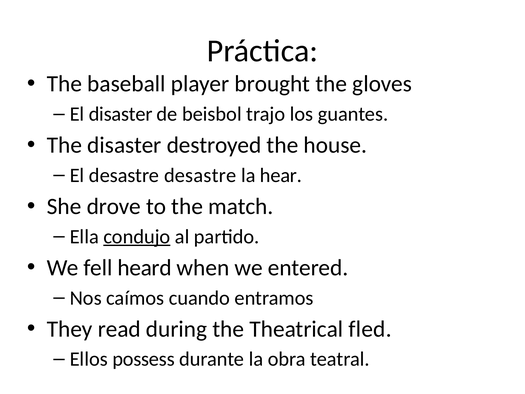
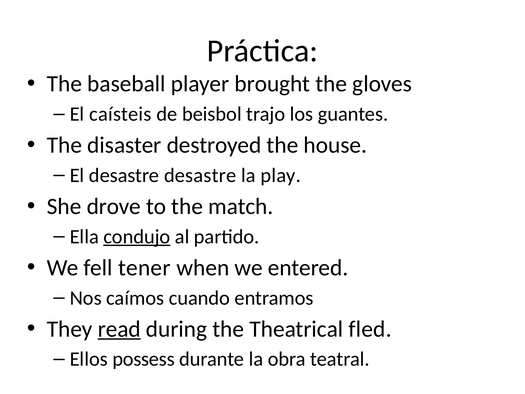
El disaster: disaster -> caísteis
hear: hear -> play
heard: heard -> tener
read underline: none -> present
